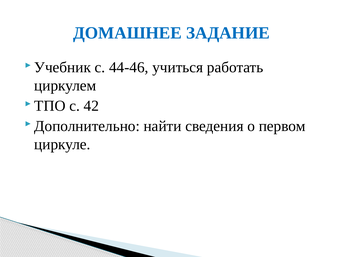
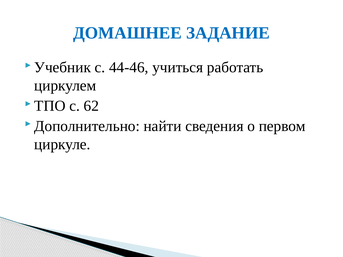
42: 42 -> 62
